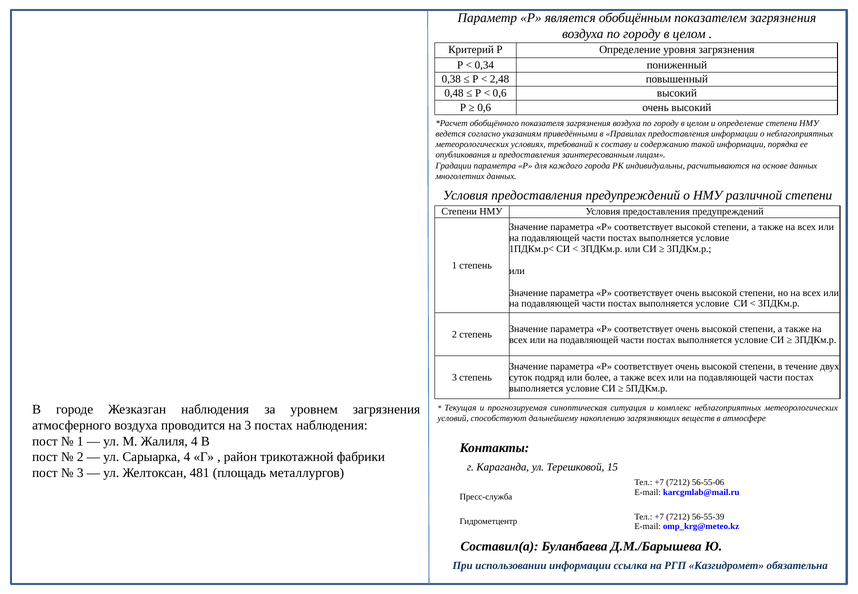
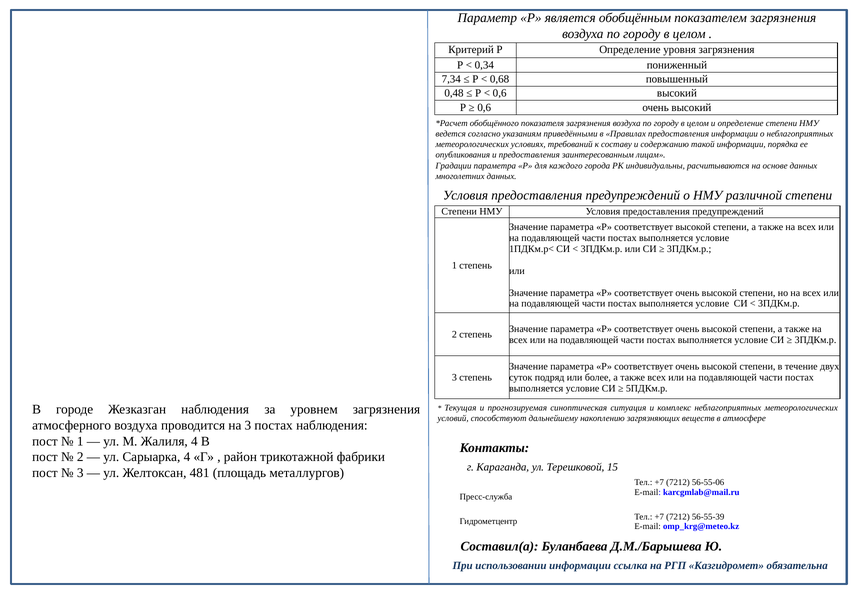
0,38: 0,38 -> 7,34
2,48: 2,48 -> 0,68
